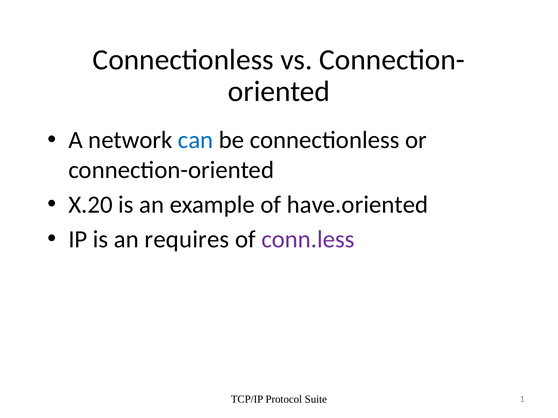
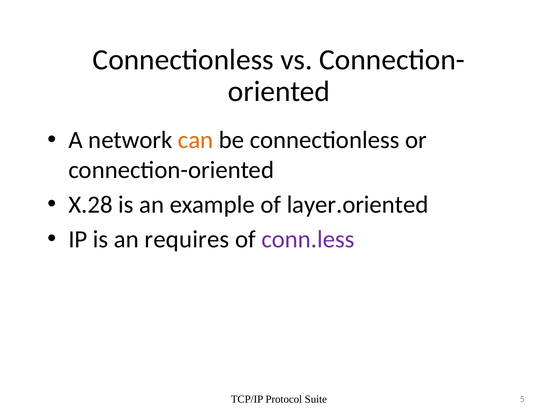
can colour: blue -> orange
X.20: X.20 -> X.28
have.oriented: have.oriented -> layer.oriented
1: 1 -> 5
